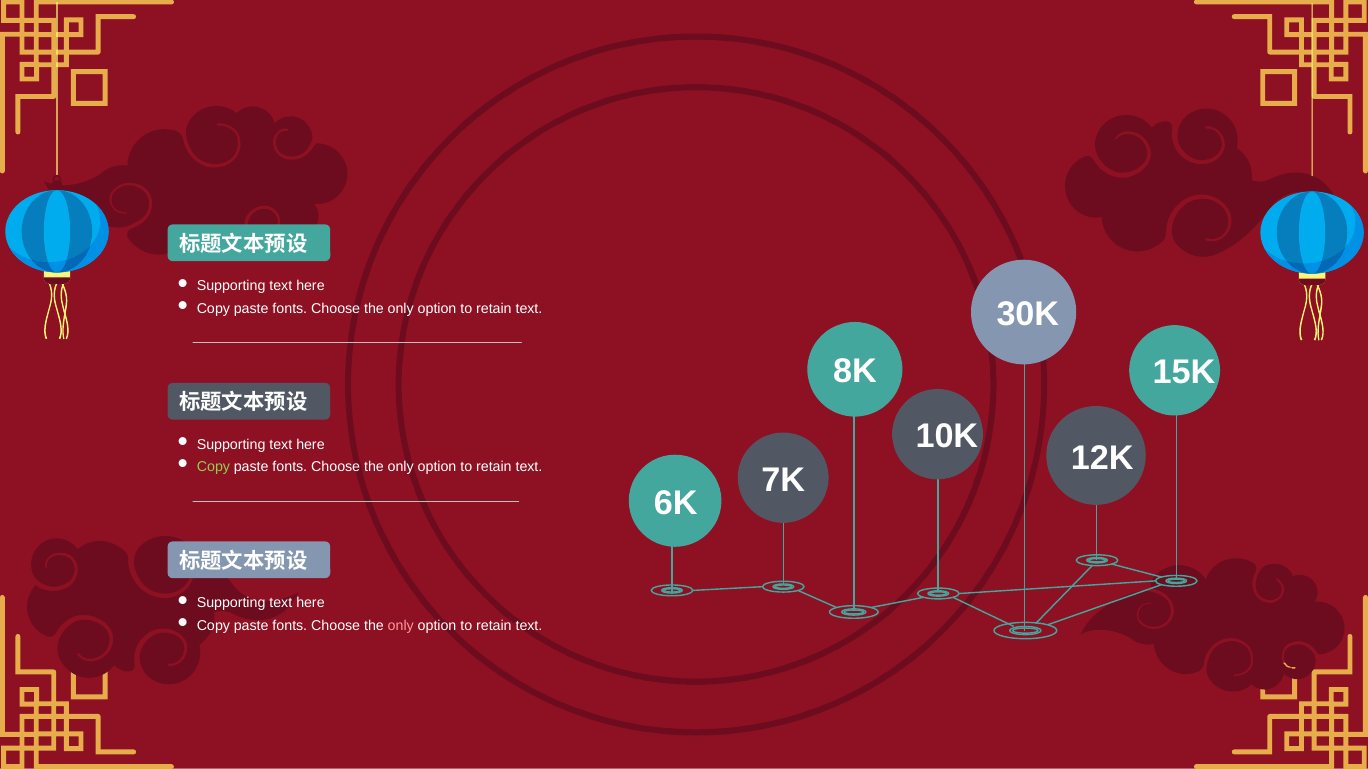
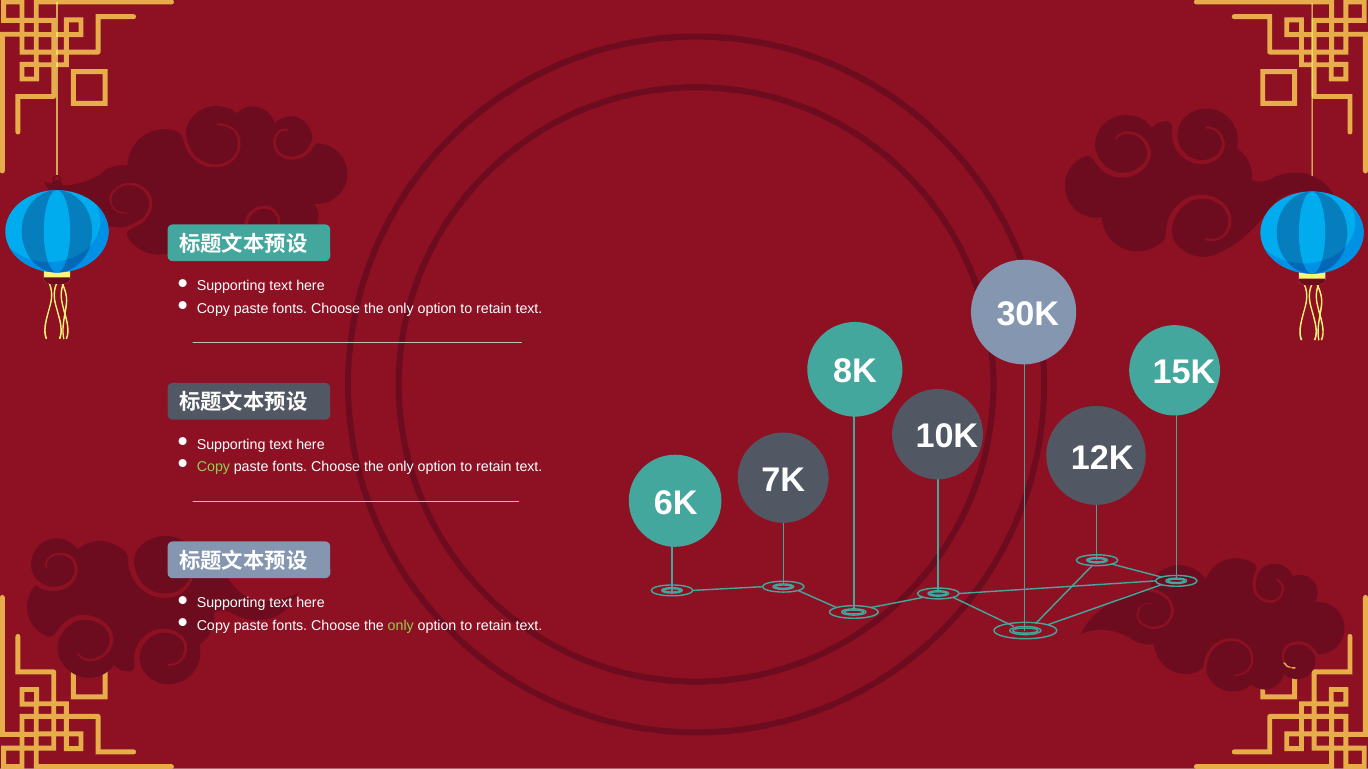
only at (401, 626) colour: pink -> light green
